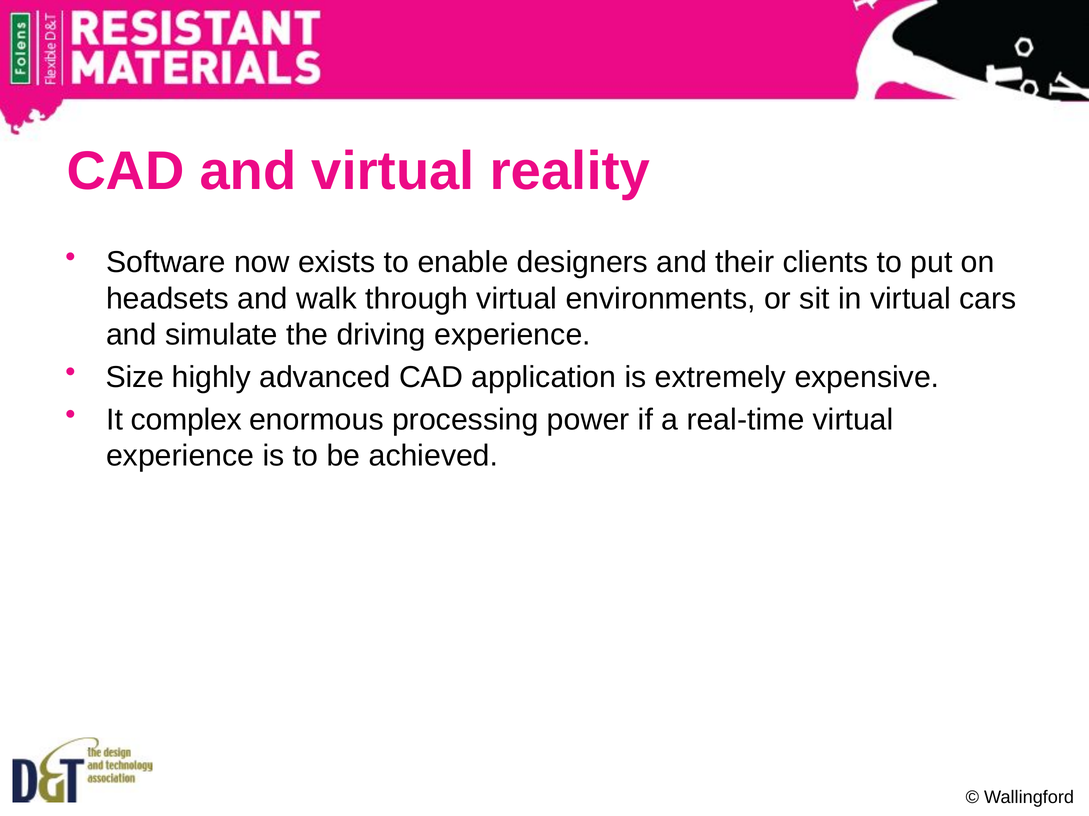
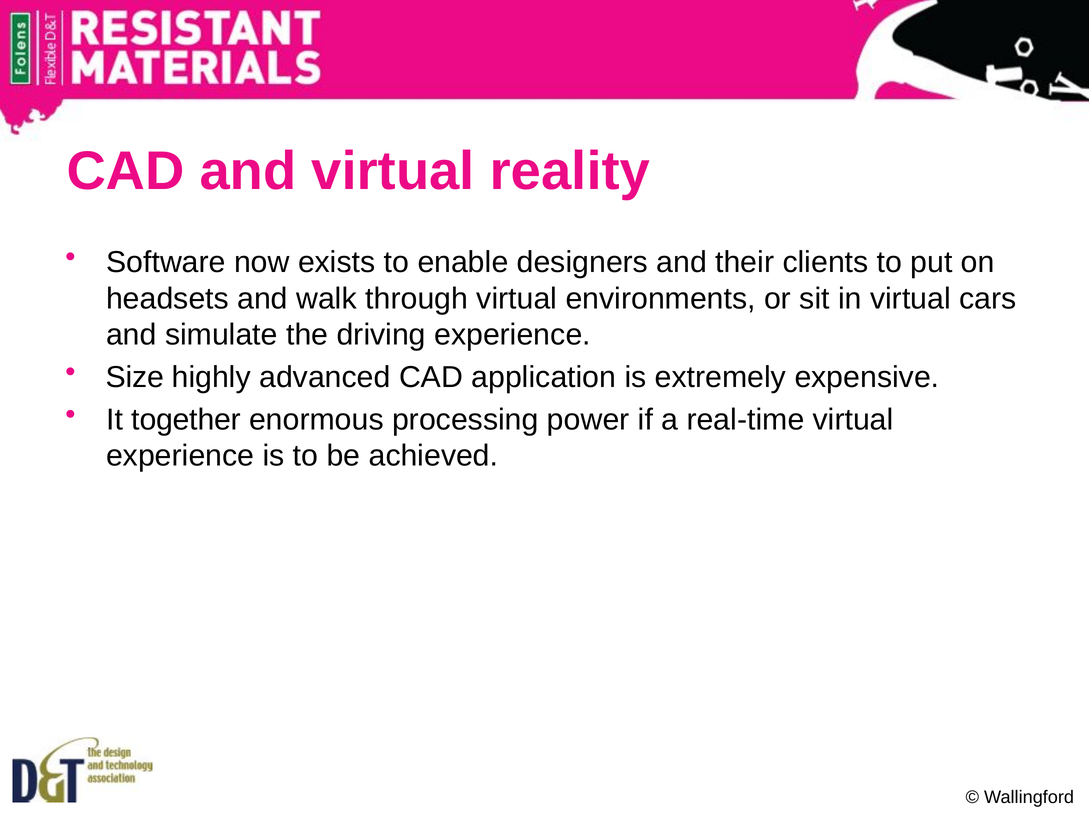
complex: complex -> together
